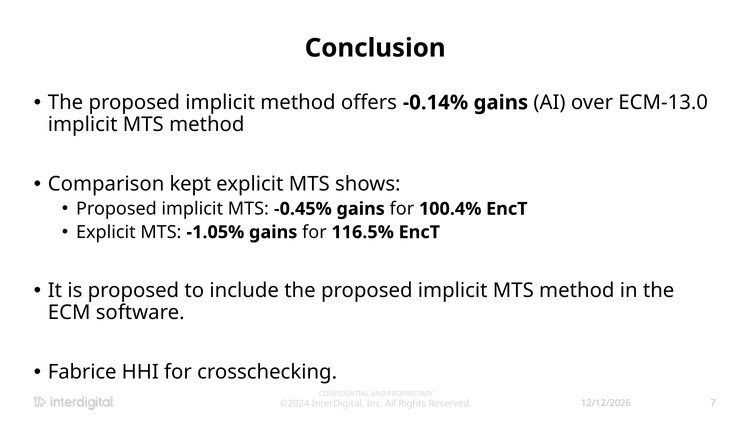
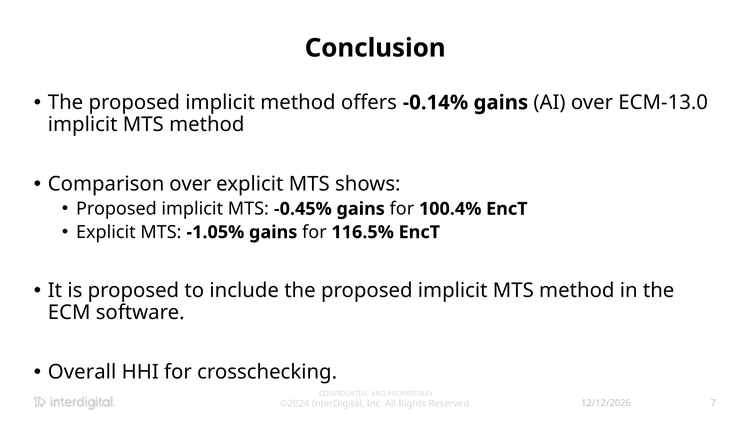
Comparison kept: kept -> over
Fabrice: Fabrice -> Overall
